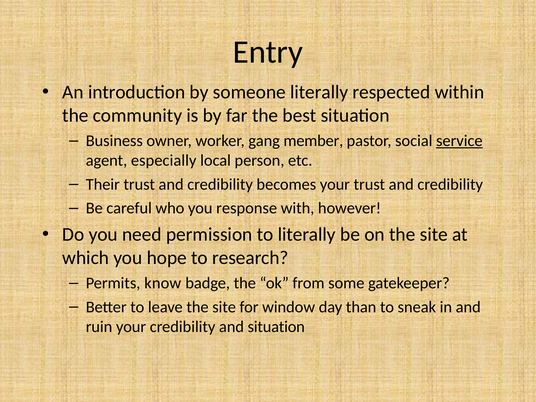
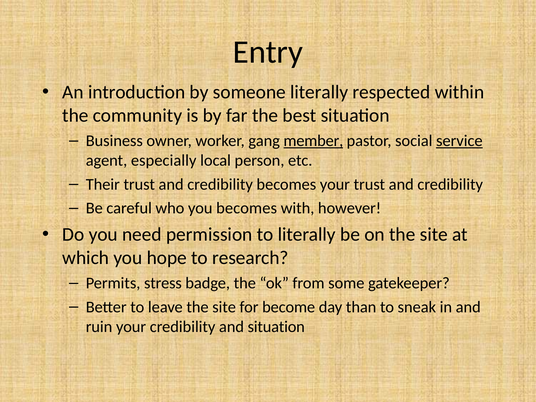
member underline: none -> present
you response: response -> becomes
know: know -> stress
window: window -> become
